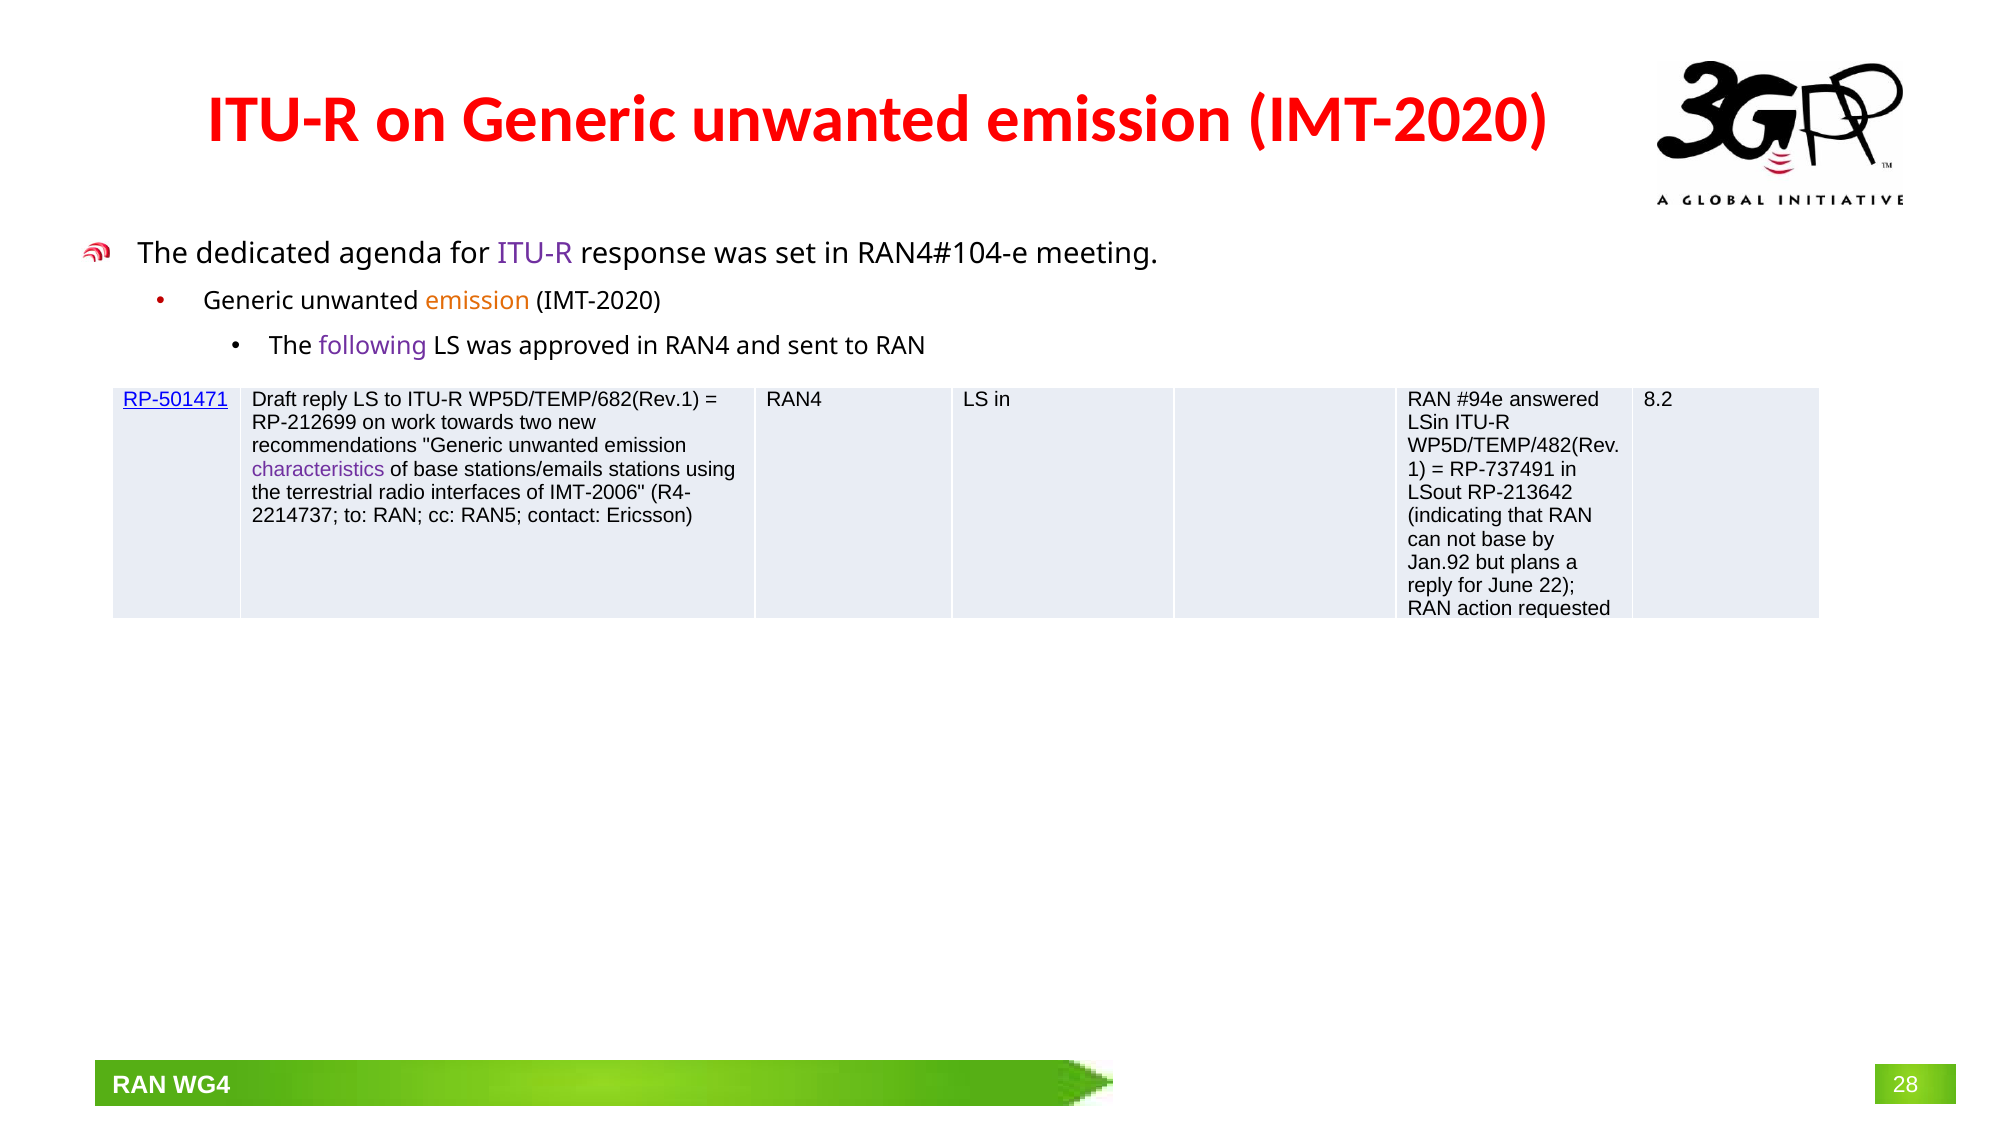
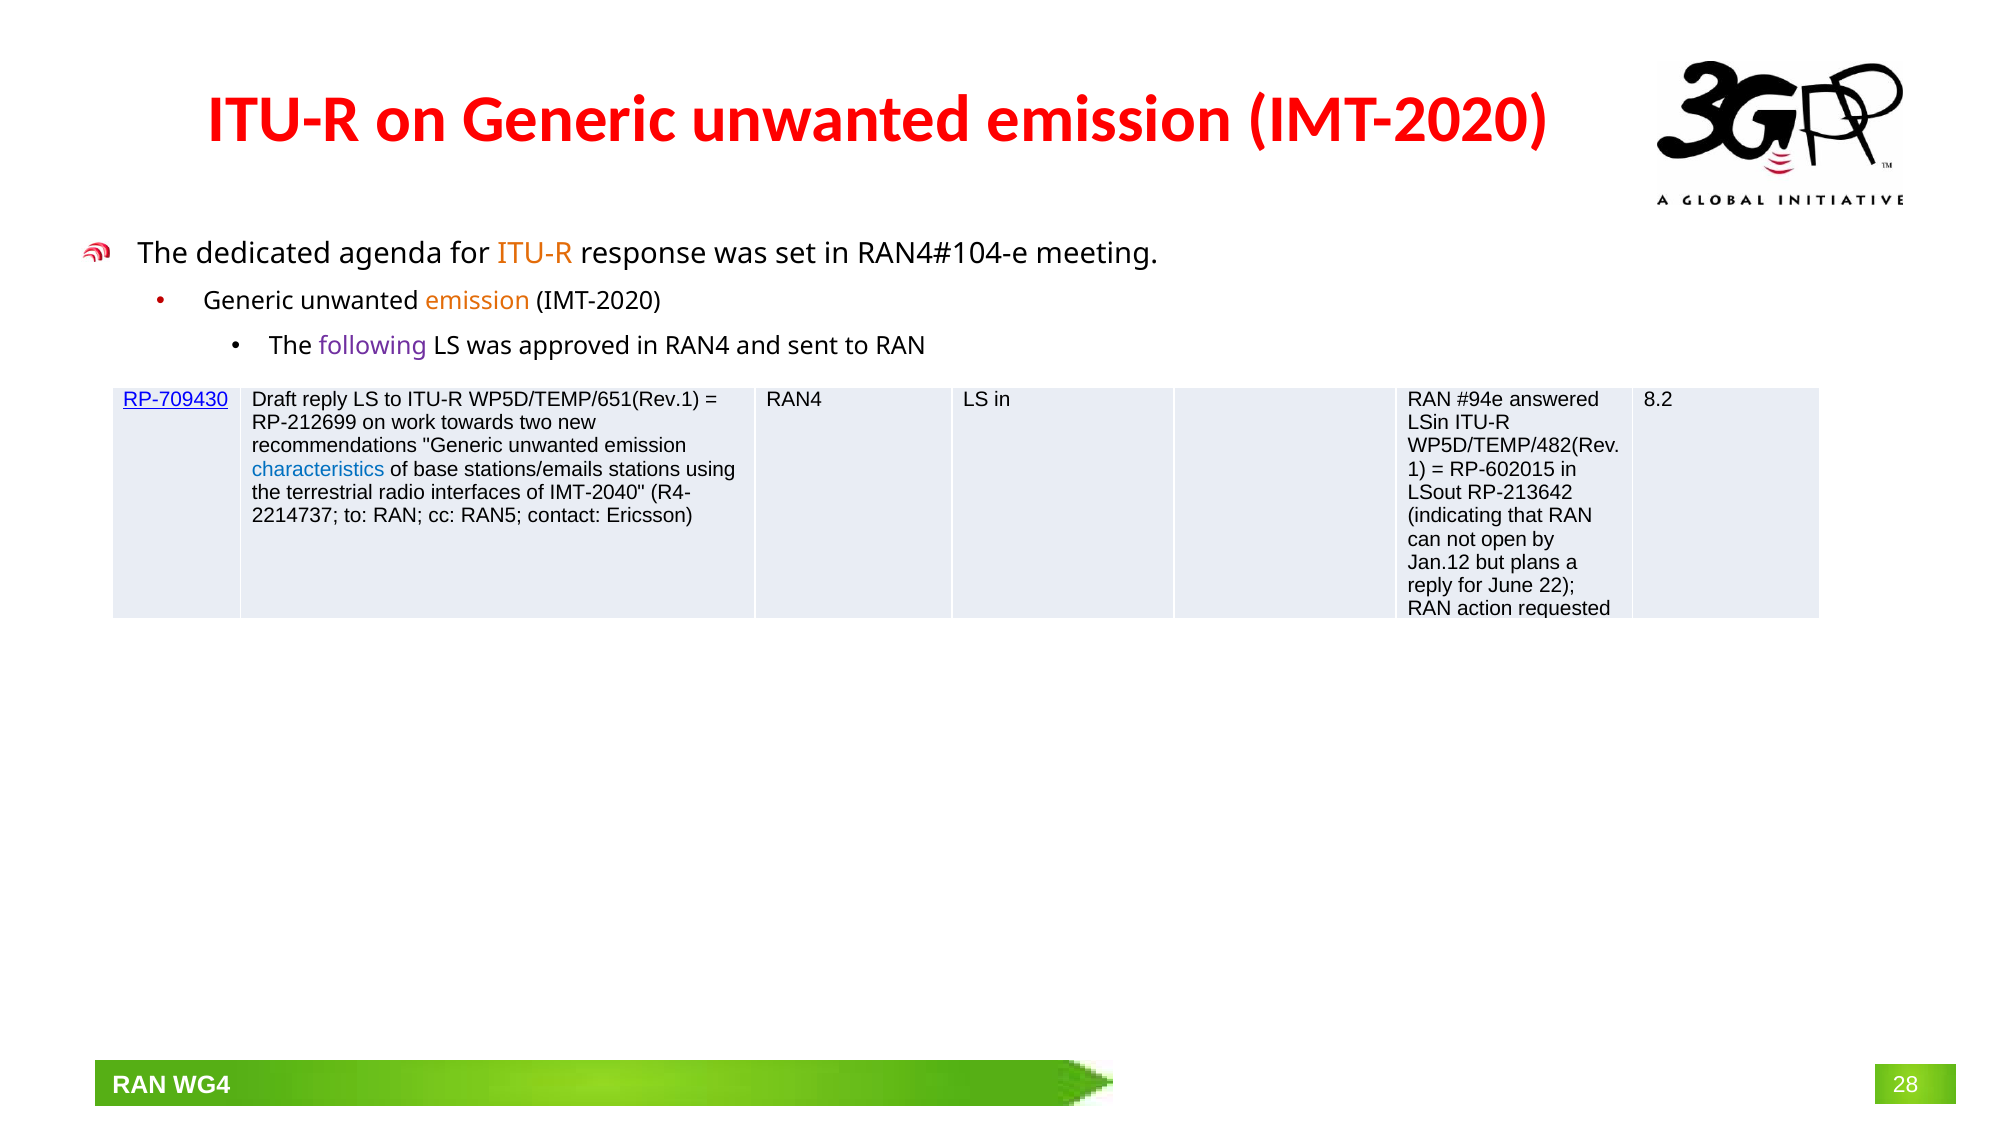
ITU-R at (535, 254) colour: purple -> orange
RP-501471: RP-501471 -> RP-709430
WP5D/TEMP/682(Rev.1: WP5D/TEMP/682(Rev.1 -> WP5D/TEMP/651(Rev.1
characteristics colour: purple -> blue
RP-737491: RP-737491 -> RP-602015
IMT-2006: IMT-2006 -> IMT-2040
not base: base -> open
Jan.92: Jan.92 -> Jan.12
